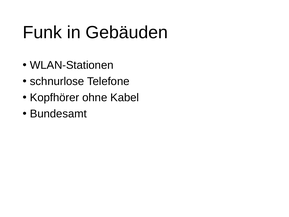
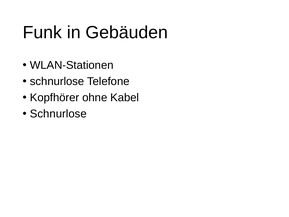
Bundesamt at (58, 114): Bundesamt -> Schnurlose
